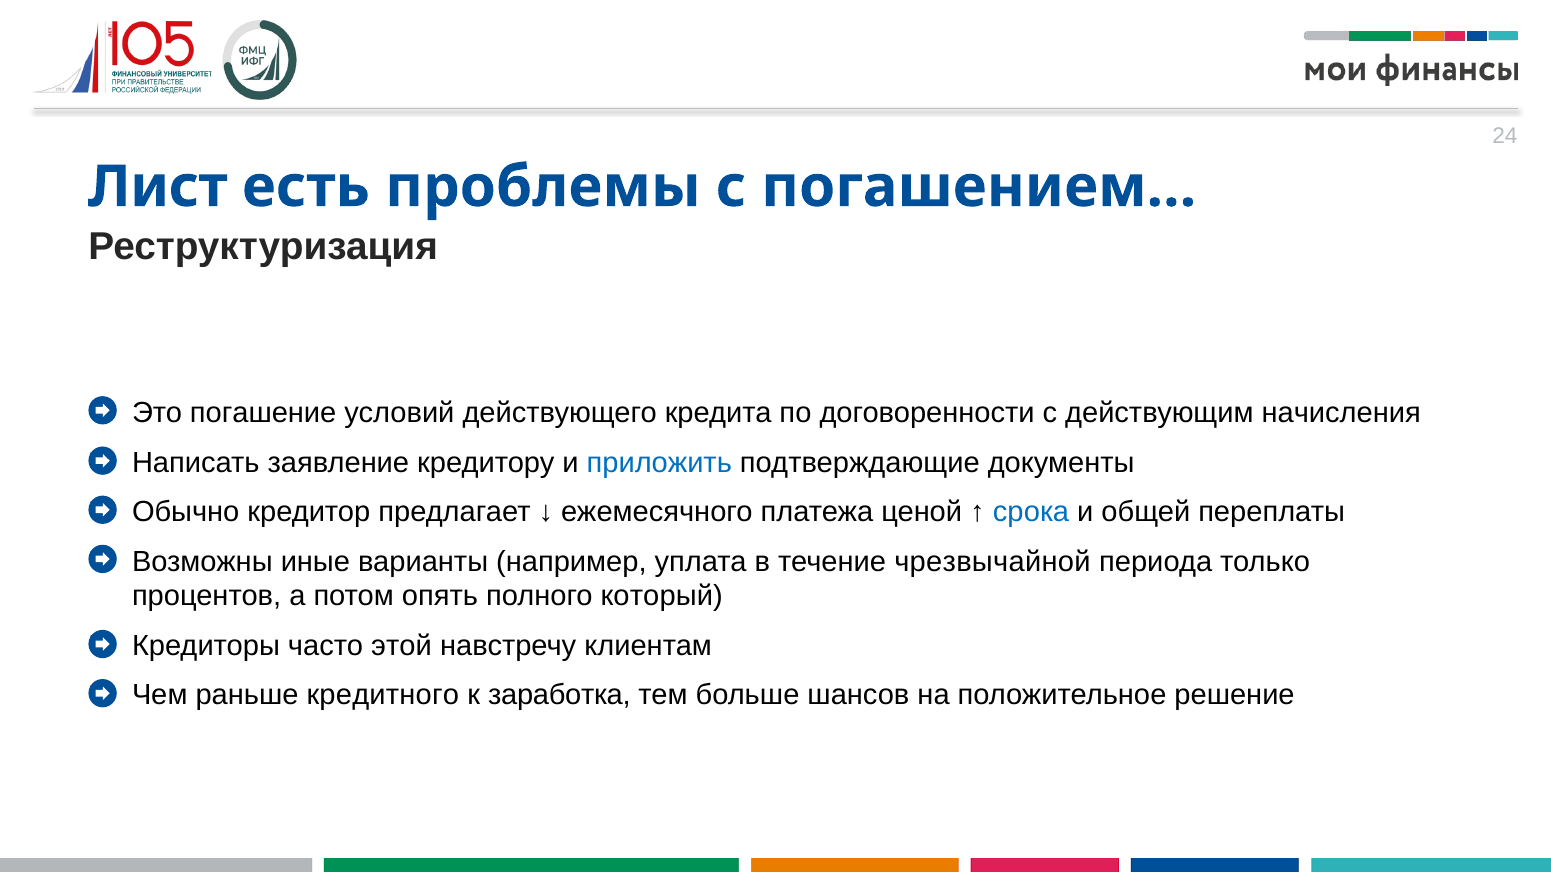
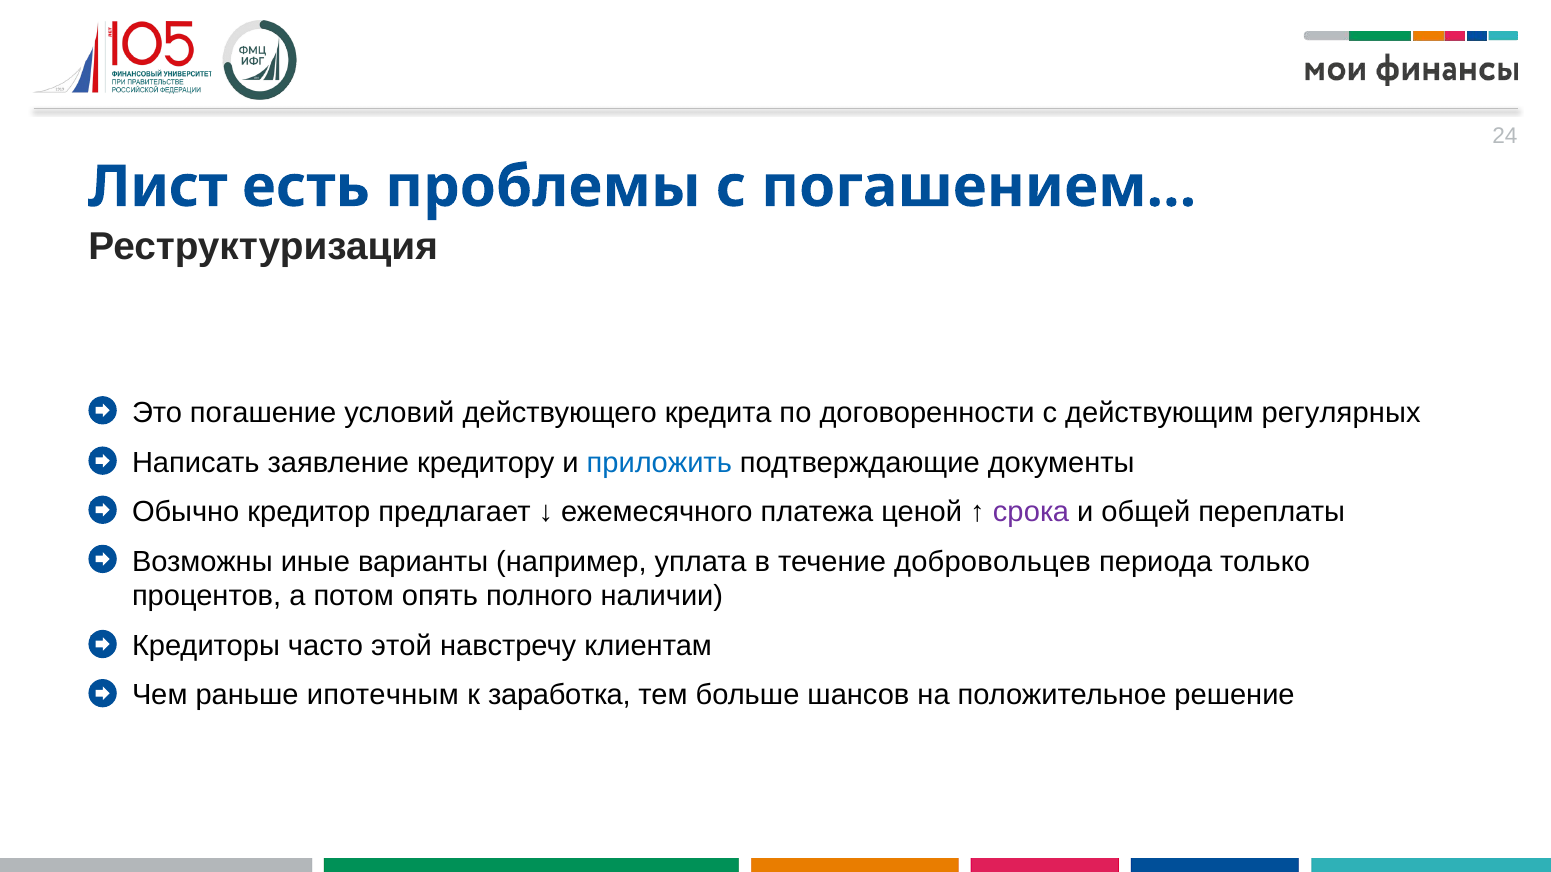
начисления: начисления -> регулярных
срока colour: blue -> purple
чрезвычайной: чрезвычайной -> добровольцев
который: который -> наличии
кредитного: кредитного -> ипотечным
